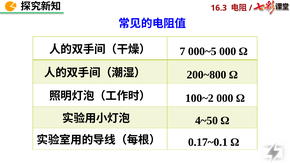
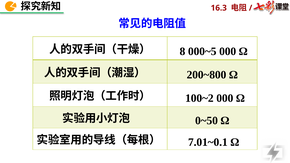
7: 7 -> 8
4~50: 4~50 -> 0~50
0.17~0.1: 0.17~0.1 -> 7.01~0.1
